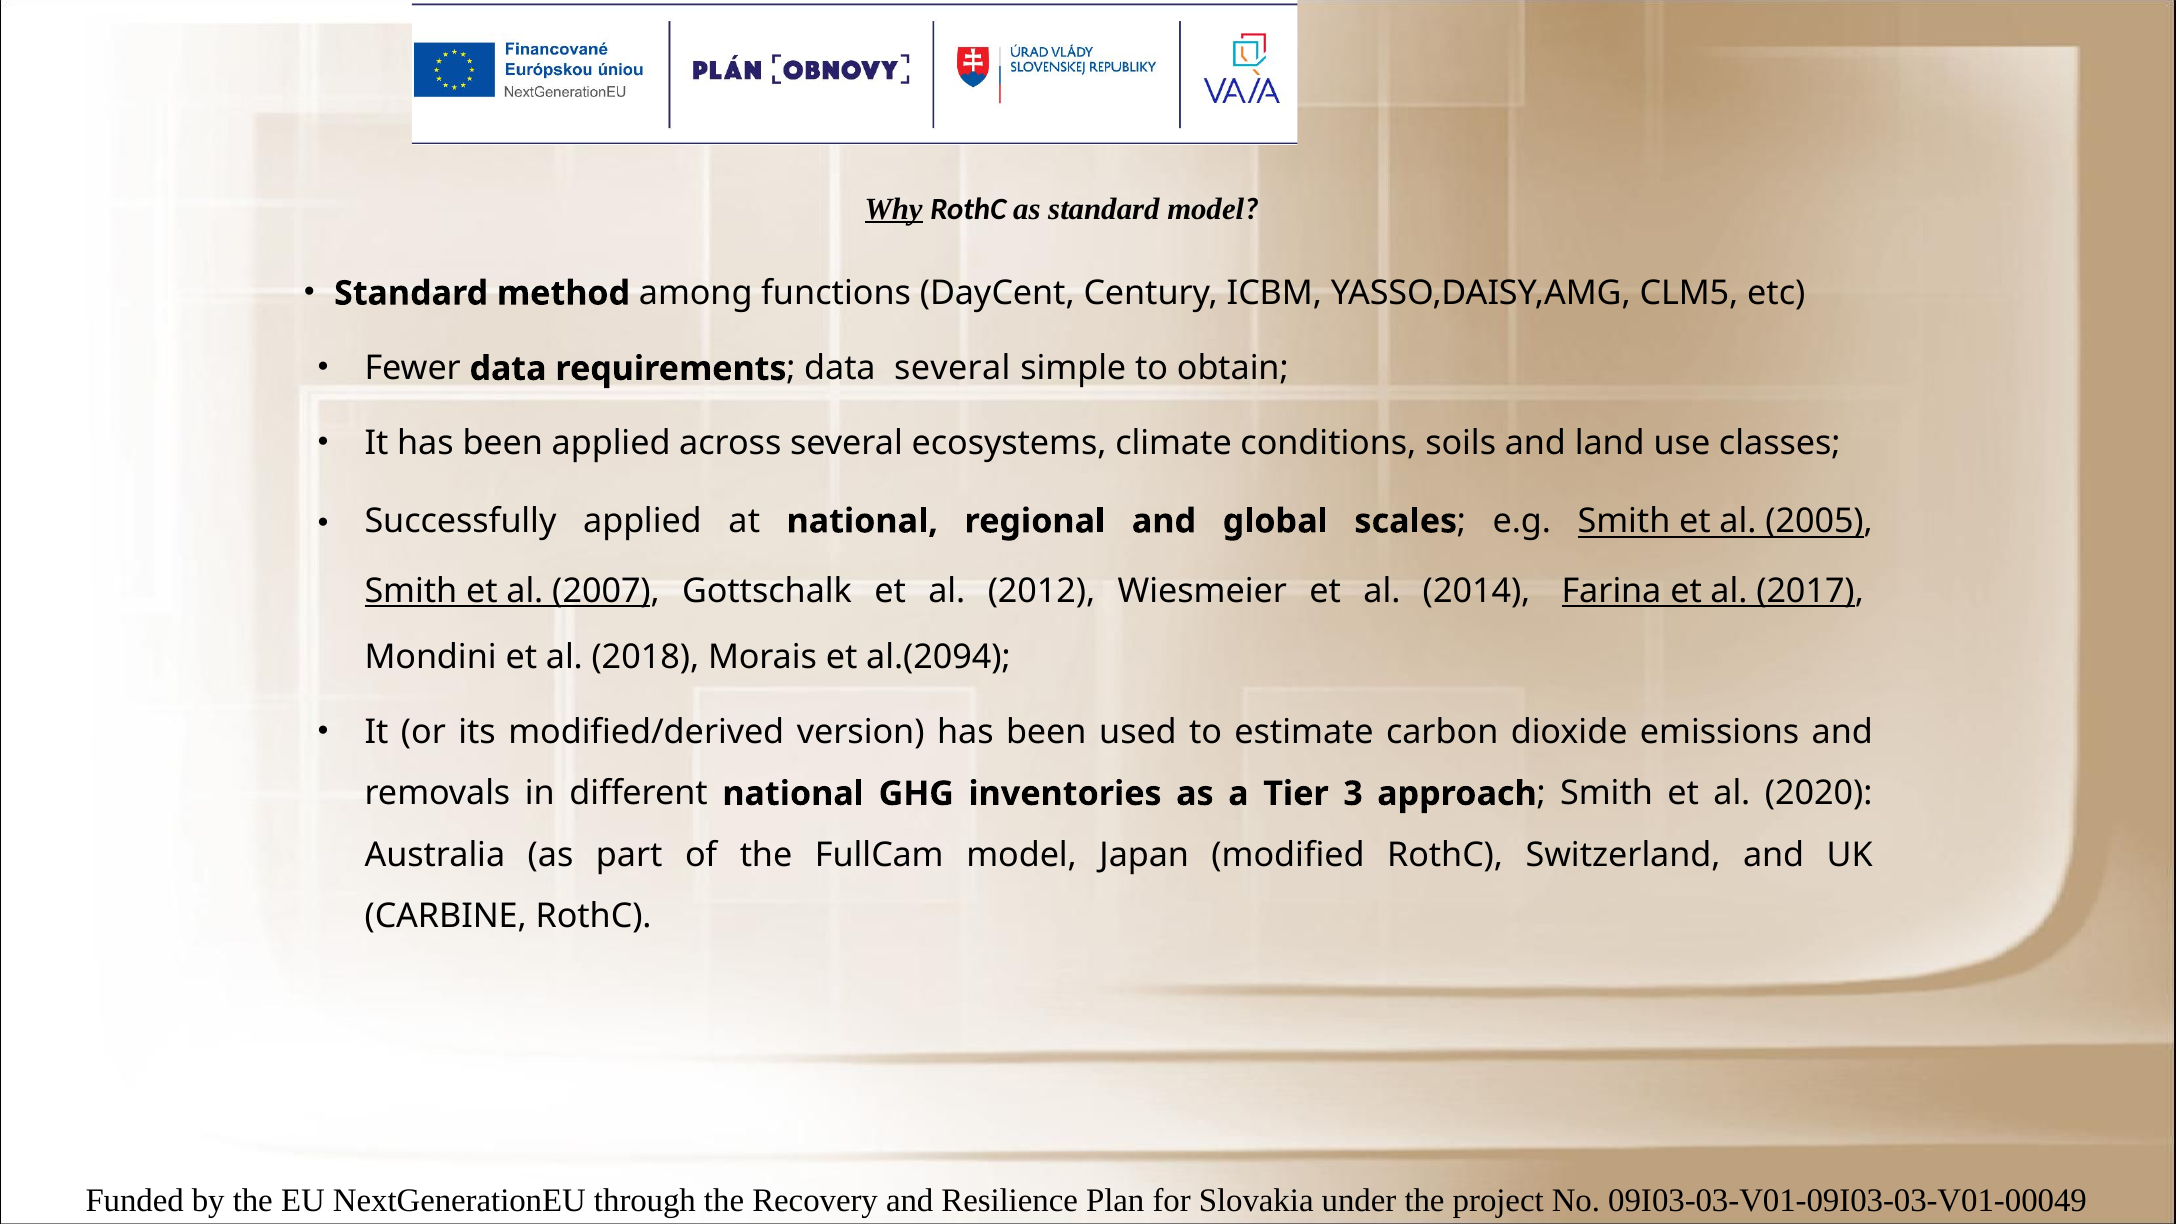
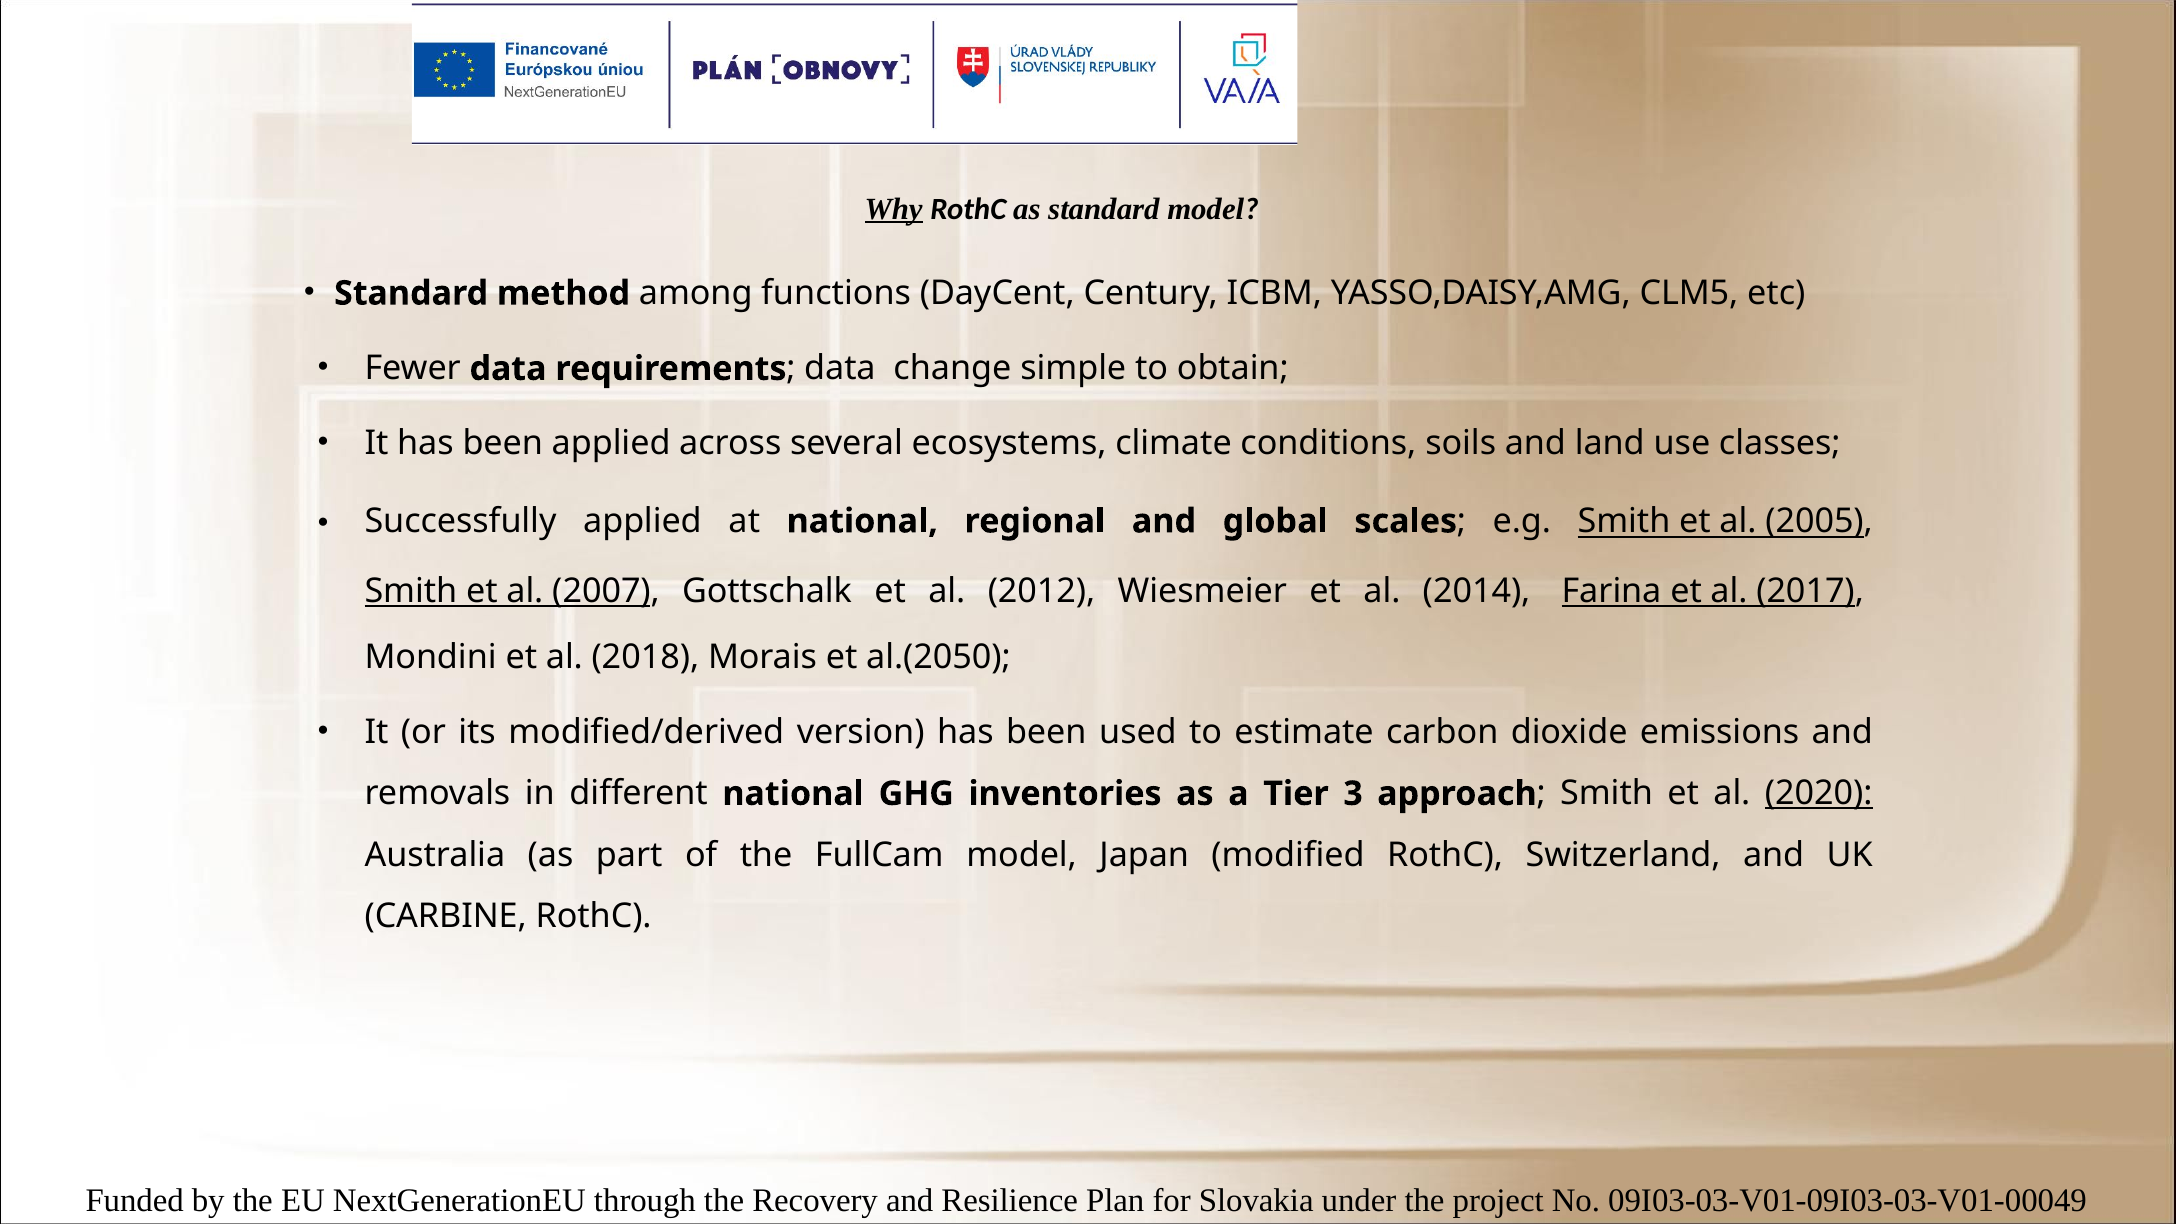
data several: several -> change
al.(2094: al.(2094 -> al.(2050
2020 underline: none -> present
